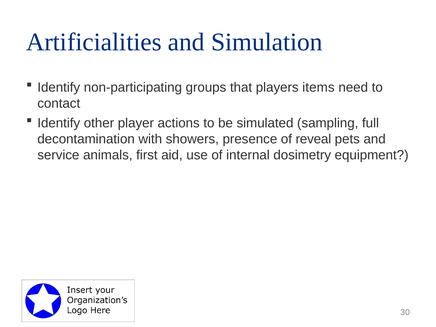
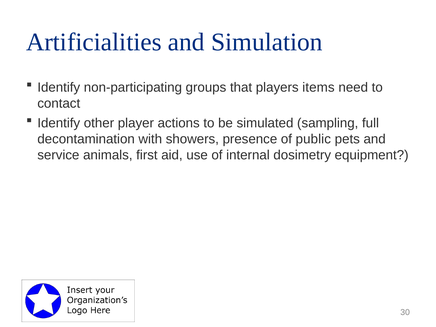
reveal: reveal -> public
